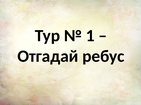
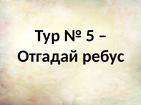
1: 1 -> 5
